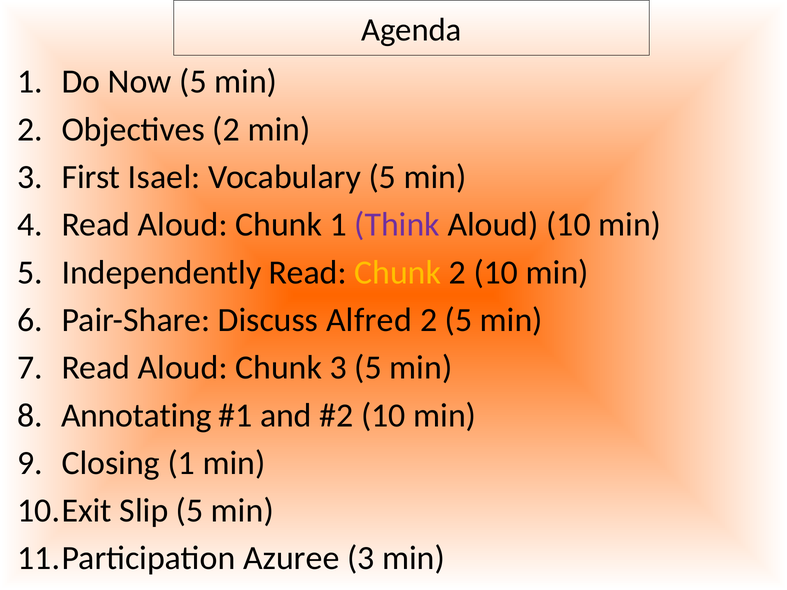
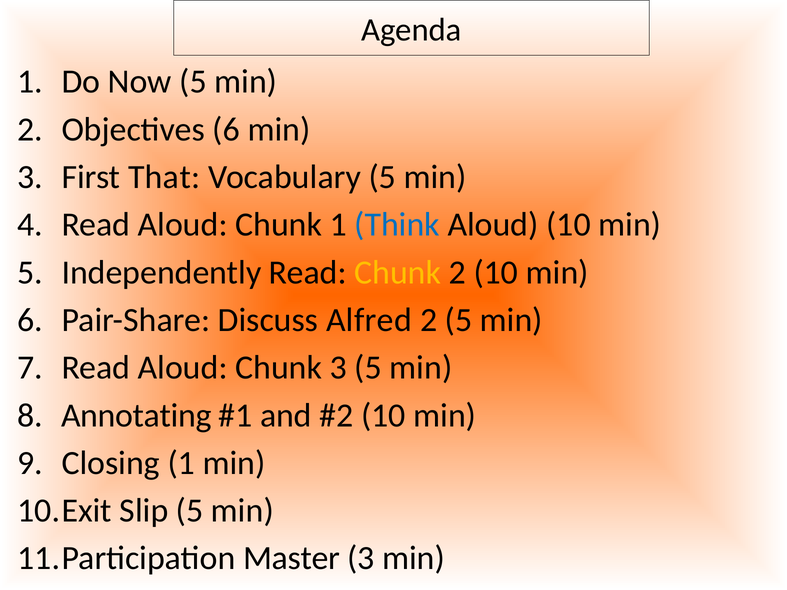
Objectives 2: 2 -> 6
Isael: Isael -> That
Think colour: purple -> blue
Azuree: Azuree -> Master
